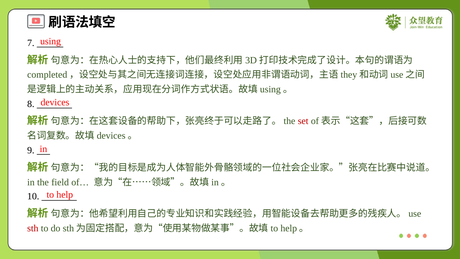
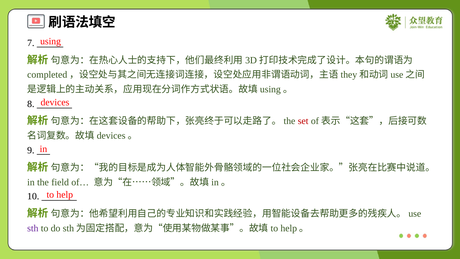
sth colour: red -> purple
